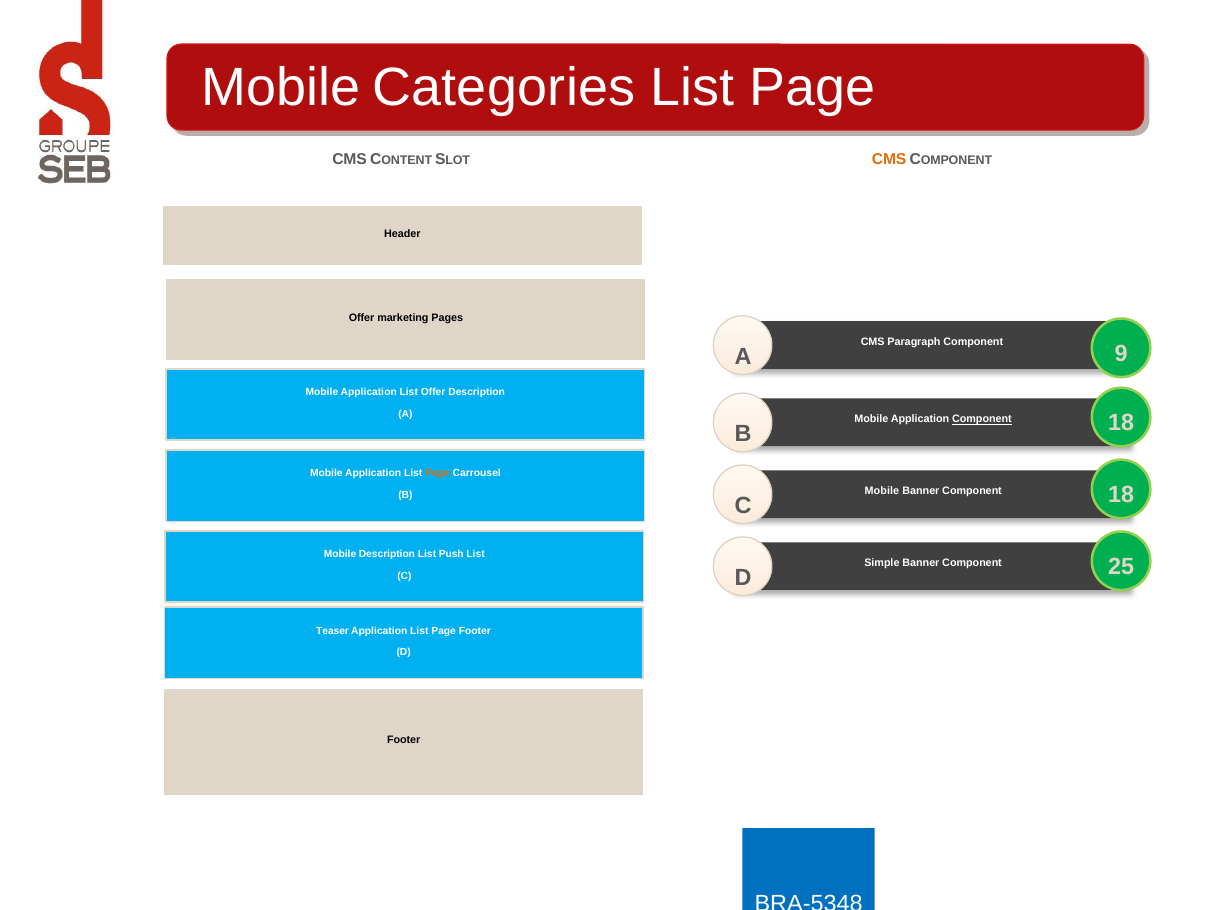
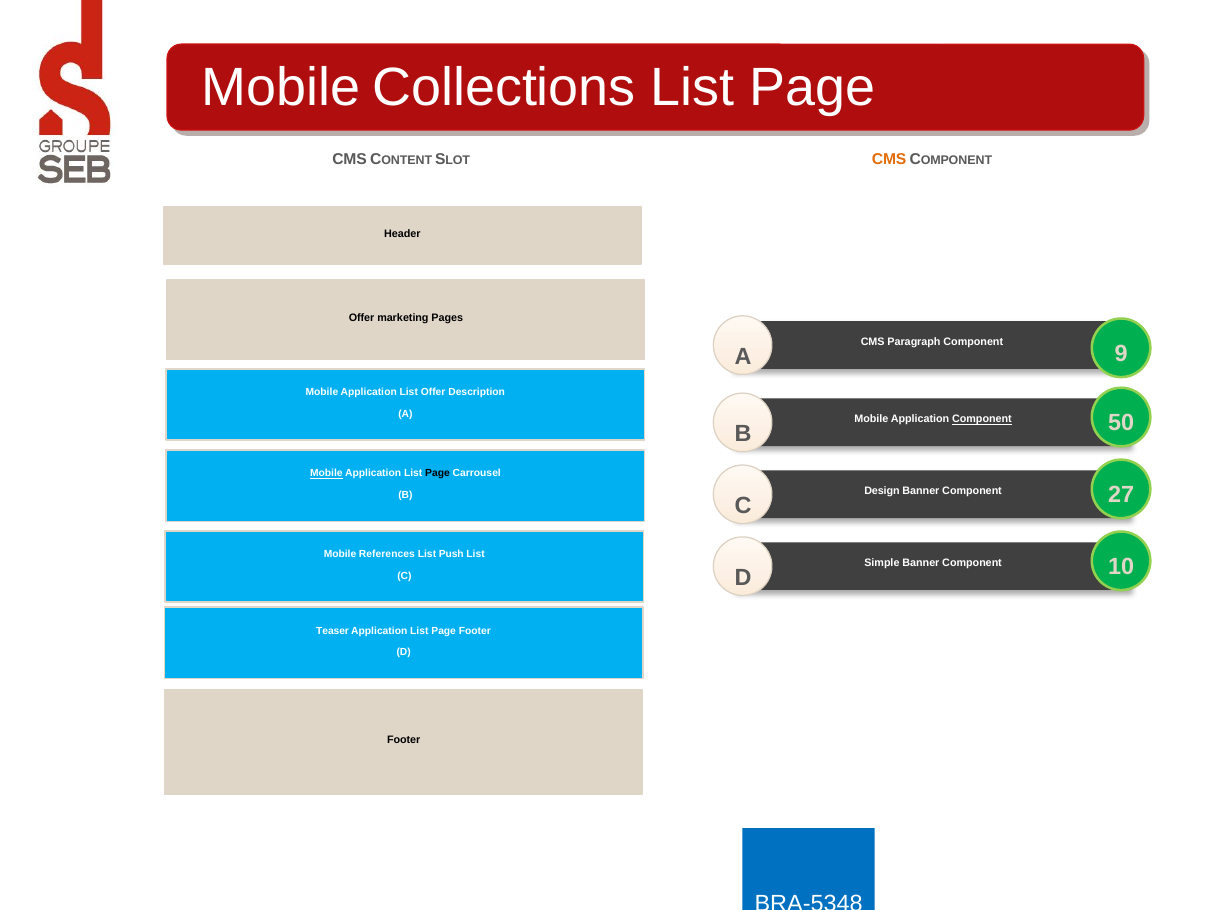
Categories: Categories -> Collections
B 18: 18 -> 50
Mobile at (326, 473) underline: none -> present
Page at (438, 473) colour: orange -> black
Mobile at (882, 491): Mobile -> Design
C 18: 18 -> 27
Mobile Description: Description -> References
25: 25 -> 10
